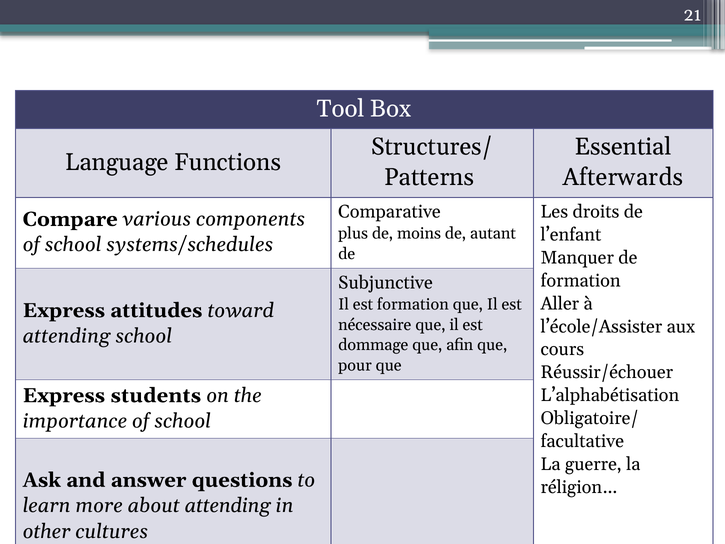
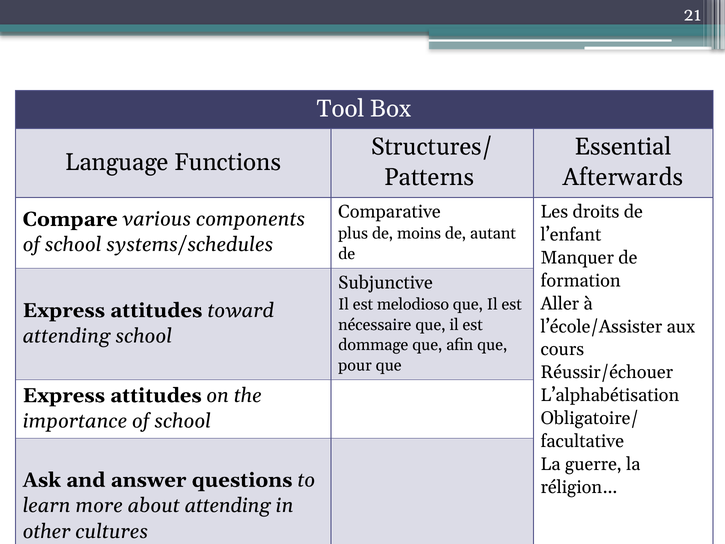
est formation: formation -> melodioso
students at (156, 395): students -> attitudes
